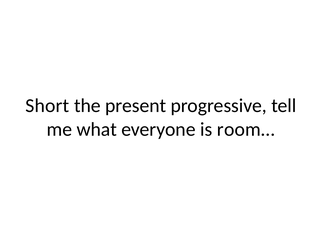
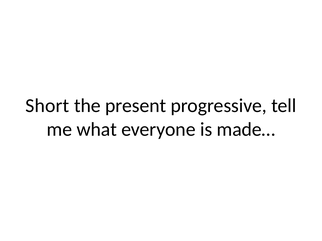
room…: room… -> made…
